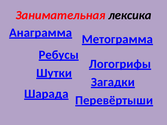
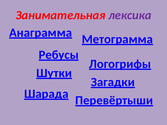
лексика colour: black -> purple
